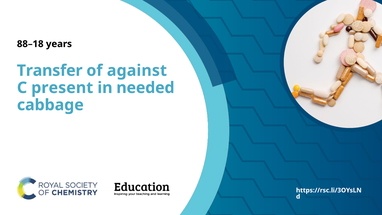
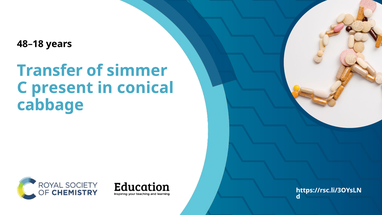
88–18: 88–18 -> 48–18
against: against -> simmer
needed: needed -> conical
